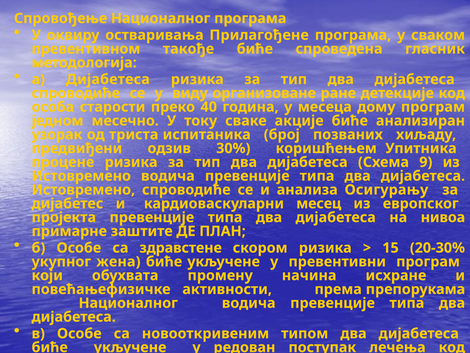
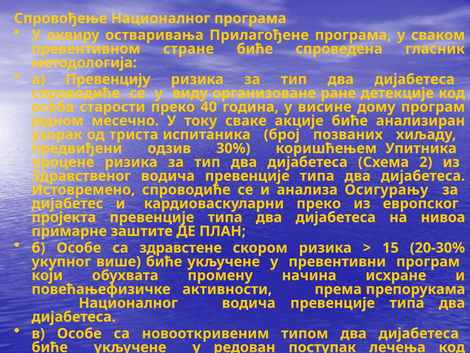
такође: такође -> стране
а Дијабетеса: Дијабетеса -> Превенцију
месеца: месеца -> висине
9: 9 -> 2
Истовремено at (81, 176): Истовремено -> Здравственог
кардиоваскуларни месец: месец -> преко
жена: жена -> више
